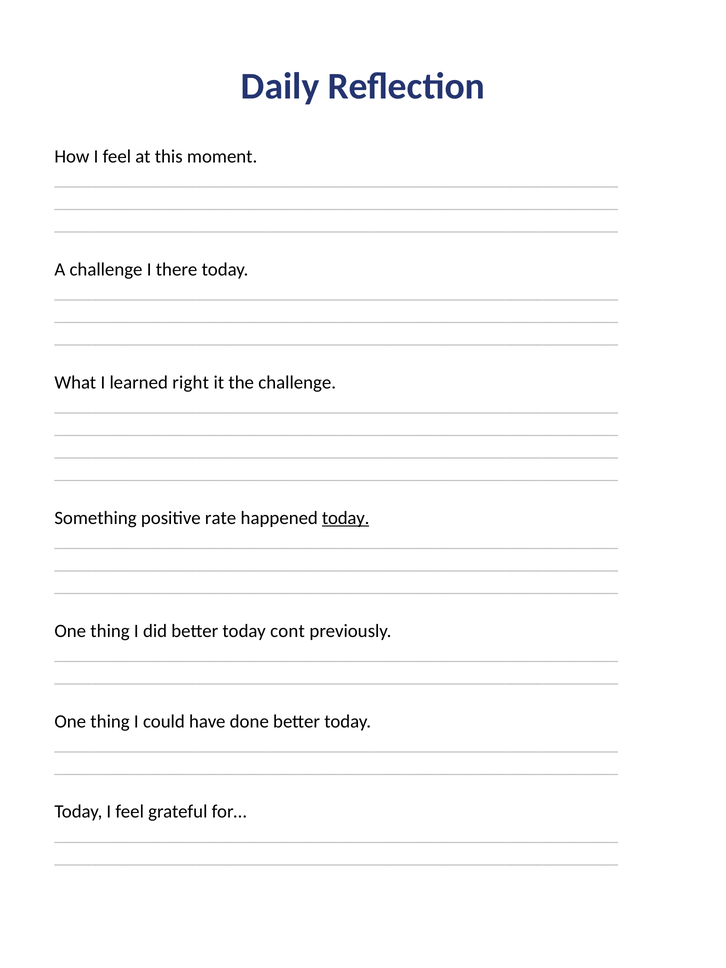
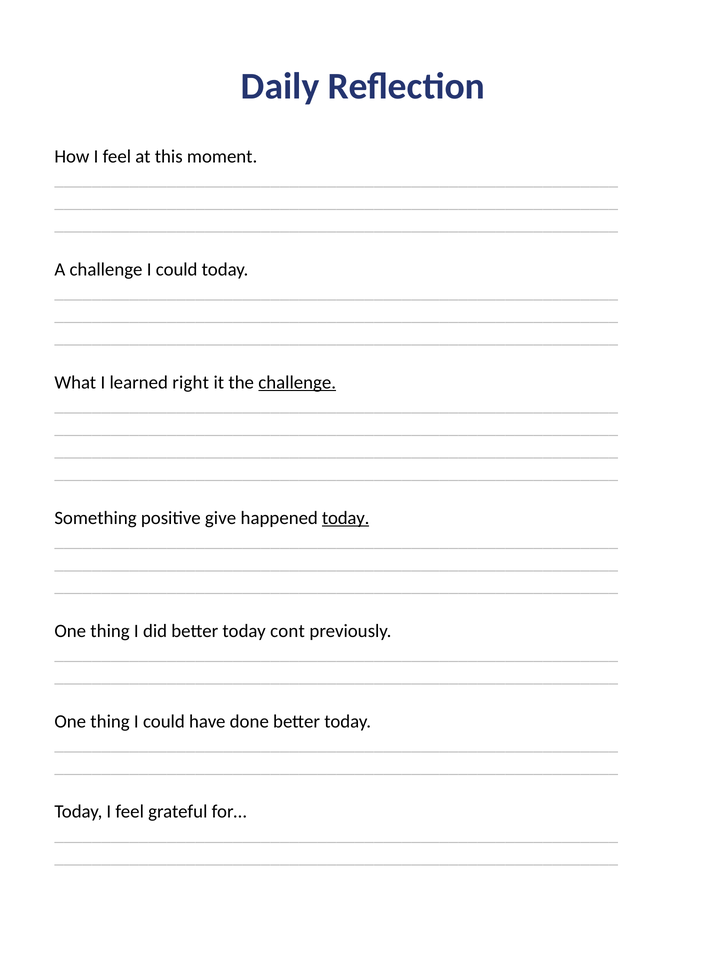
challenge I there: there -> could
challenge at (297, 382) underline: none -> present
rate: rate -> give
